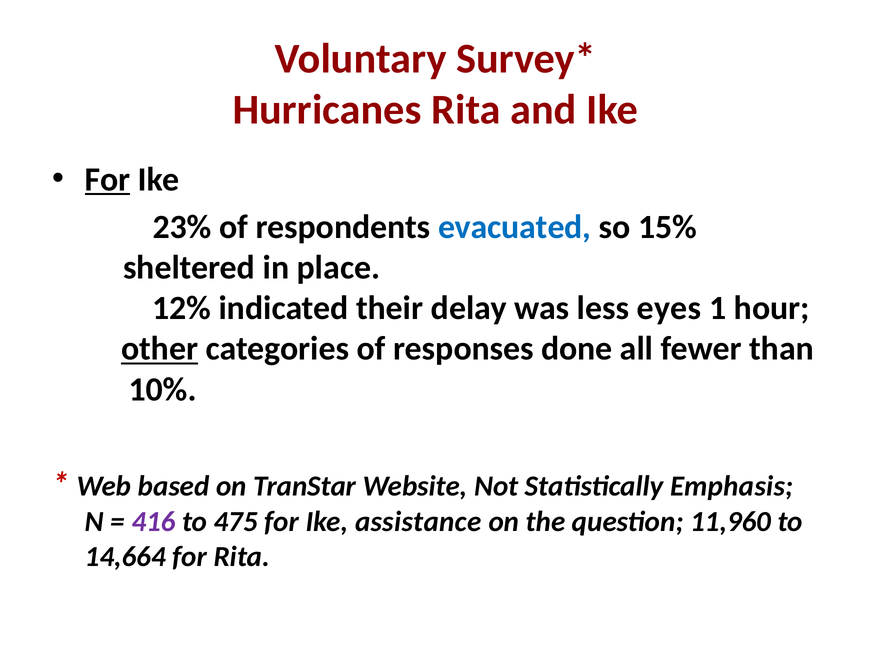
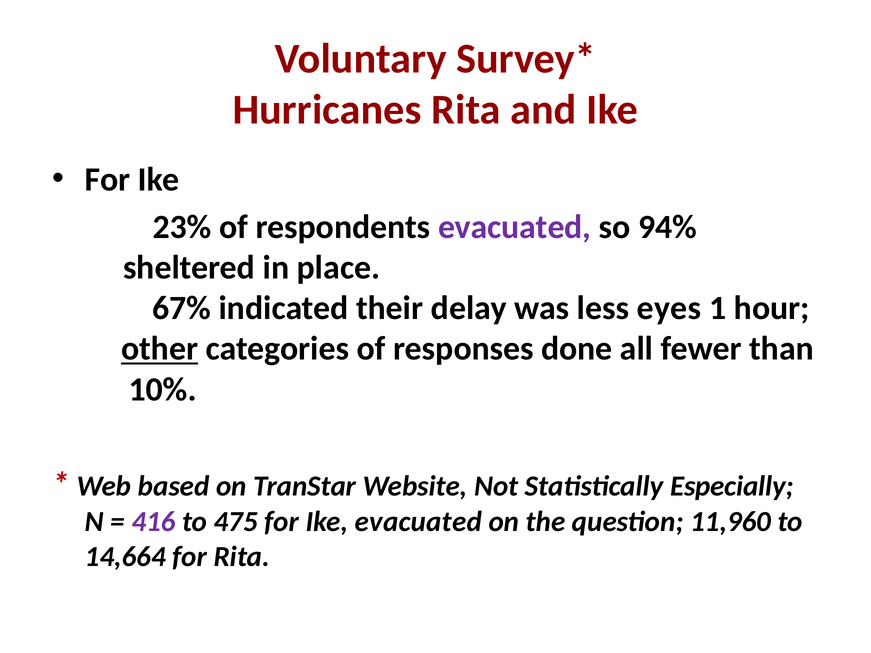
For at (108, 179) underline: present -> none
evacuated at (515, 227) colour: blue -> purple
15%: 15% -> 94%
12%: 12% -> 67%
Emphasis: Emphasis -> Especially
Ike assistance: assistance -> evacuated
